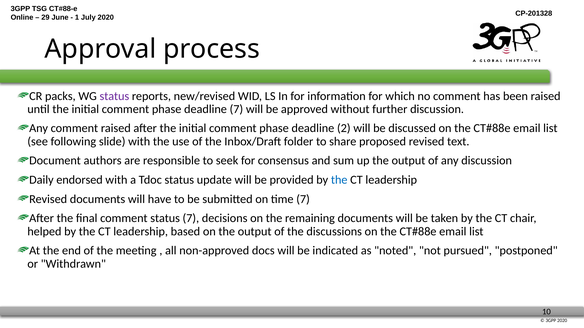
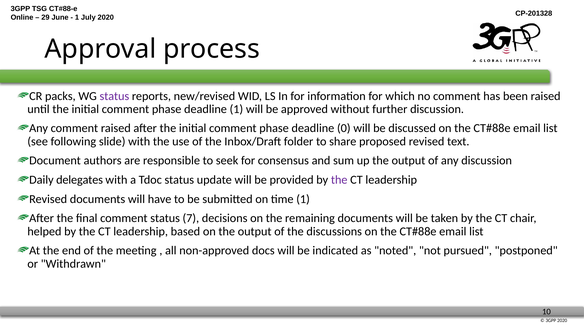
deadline 7: 7 -> 1
2: 2 -> 0
endorsed: endorsed -> delegates
the at (339, 180) colour: blue -> purple
time 7: 7 -> 1
